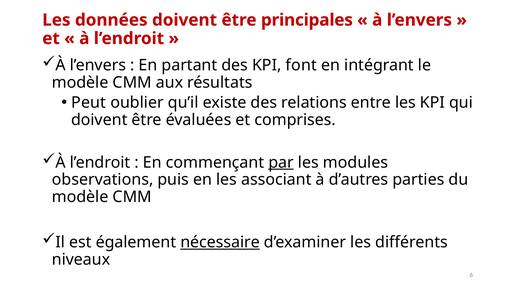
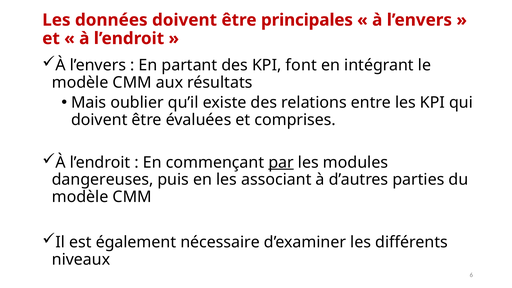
Peut: Peut -> Mais
observations: observations -> dangereuses
nécessaire underline: present -> none
